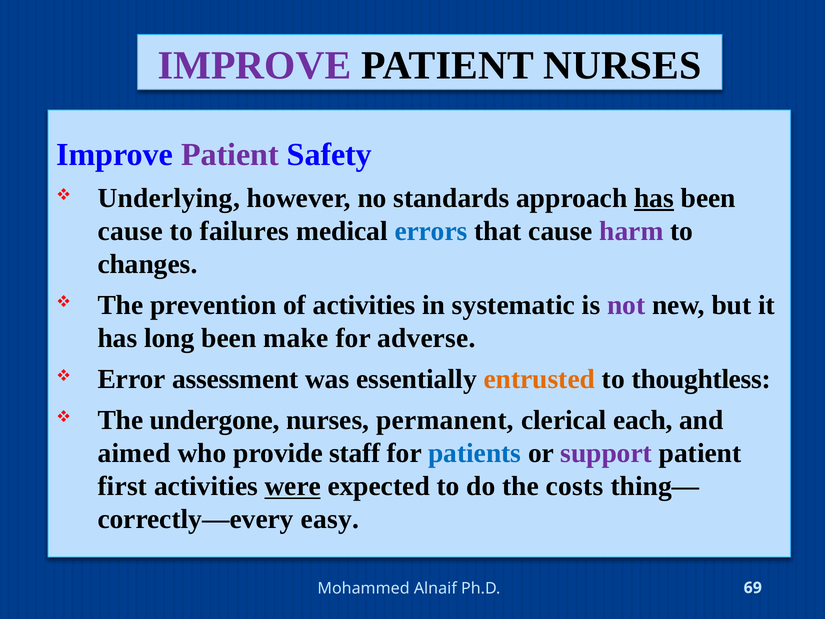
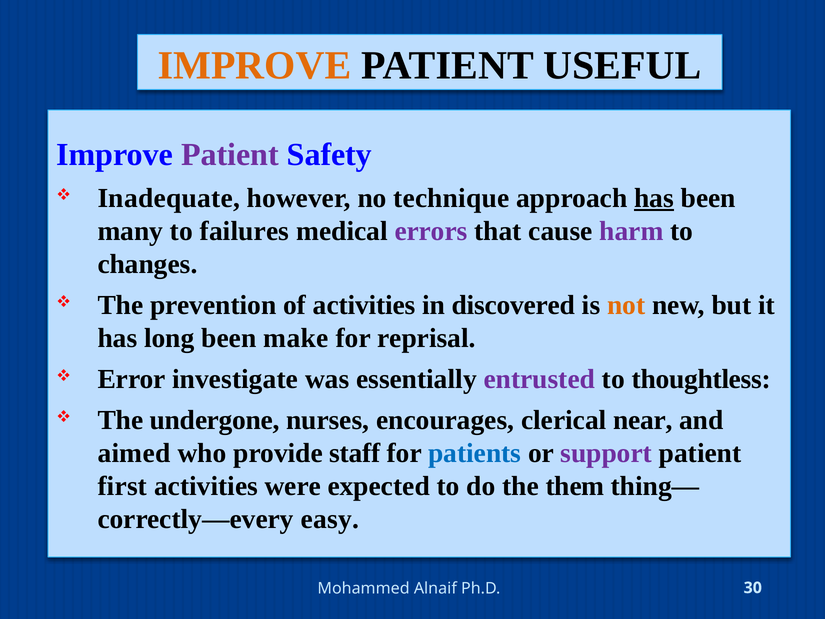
IMPROVE at (254, 65) colour: purple -> orange
PATIENT NURSES: NURSES -> USEFUL
Underlying: Underlying -> Inadequate
standards: standards -> technique
cause at (130, 231): cause -> many
errors colour: blue -> purple
systematic: systematic -> discovered
not colour: purple -> orange
adverse: adverse -> reprisal
assessment: assessment -> investigate
entrusted colour: orange -> purple
permanent: permanent -> encourages
each: each -> near
were underline: present -> none
costs: costs -> them
69: 69 -> 30
